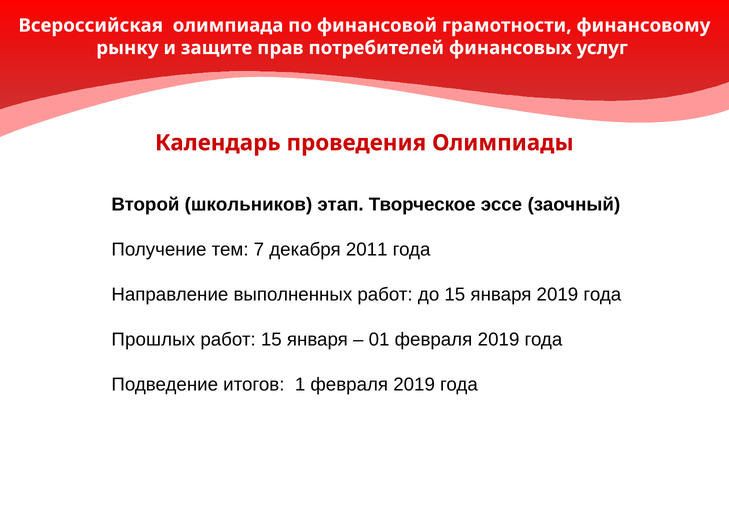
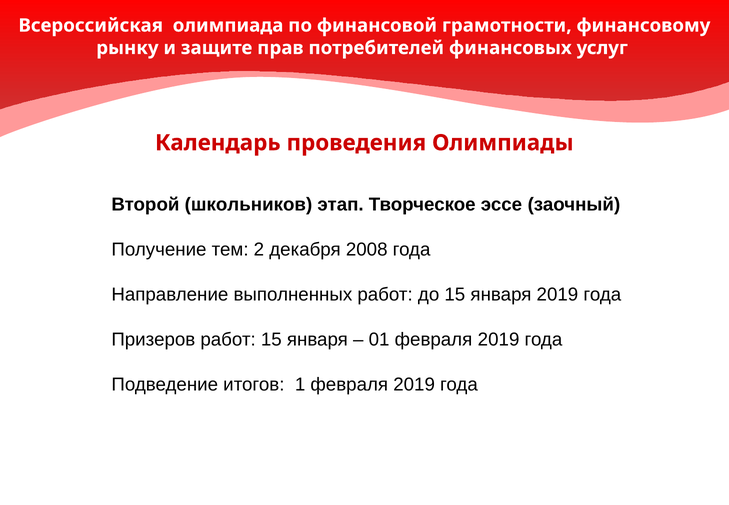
7: 7 -> 2
2011: 2011 -> 2008
Прошлых: Прошлых -> Призеров
